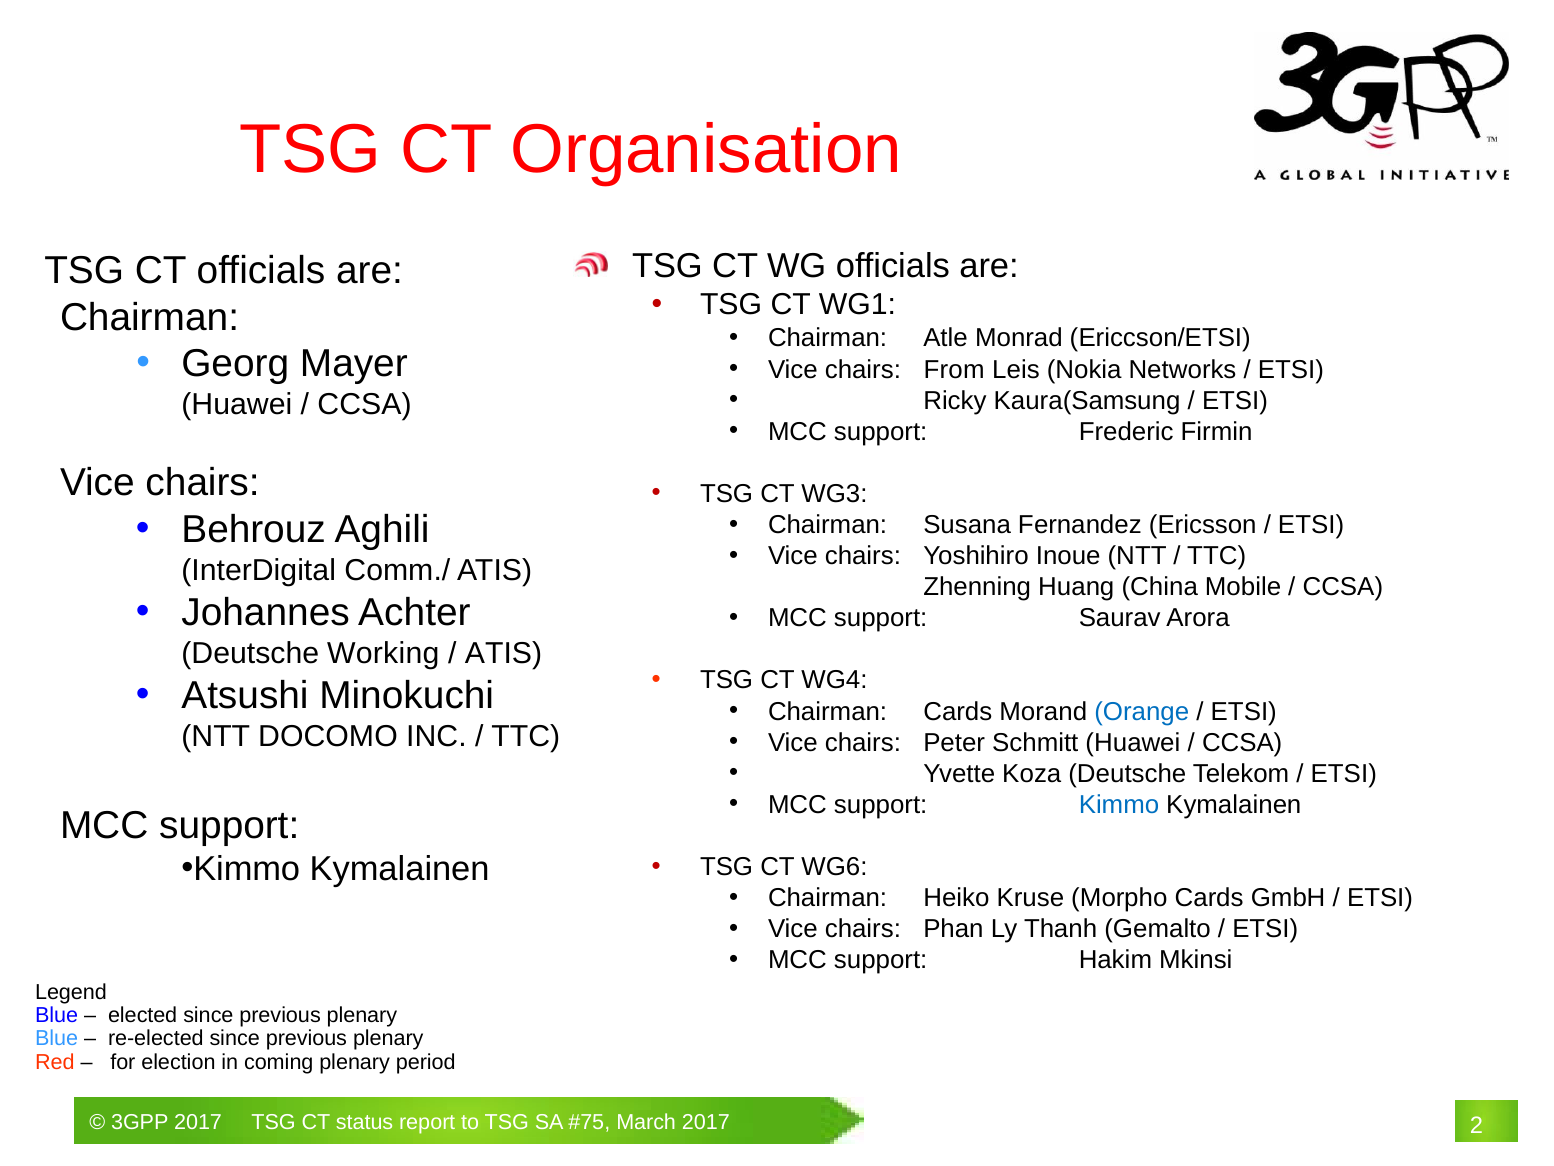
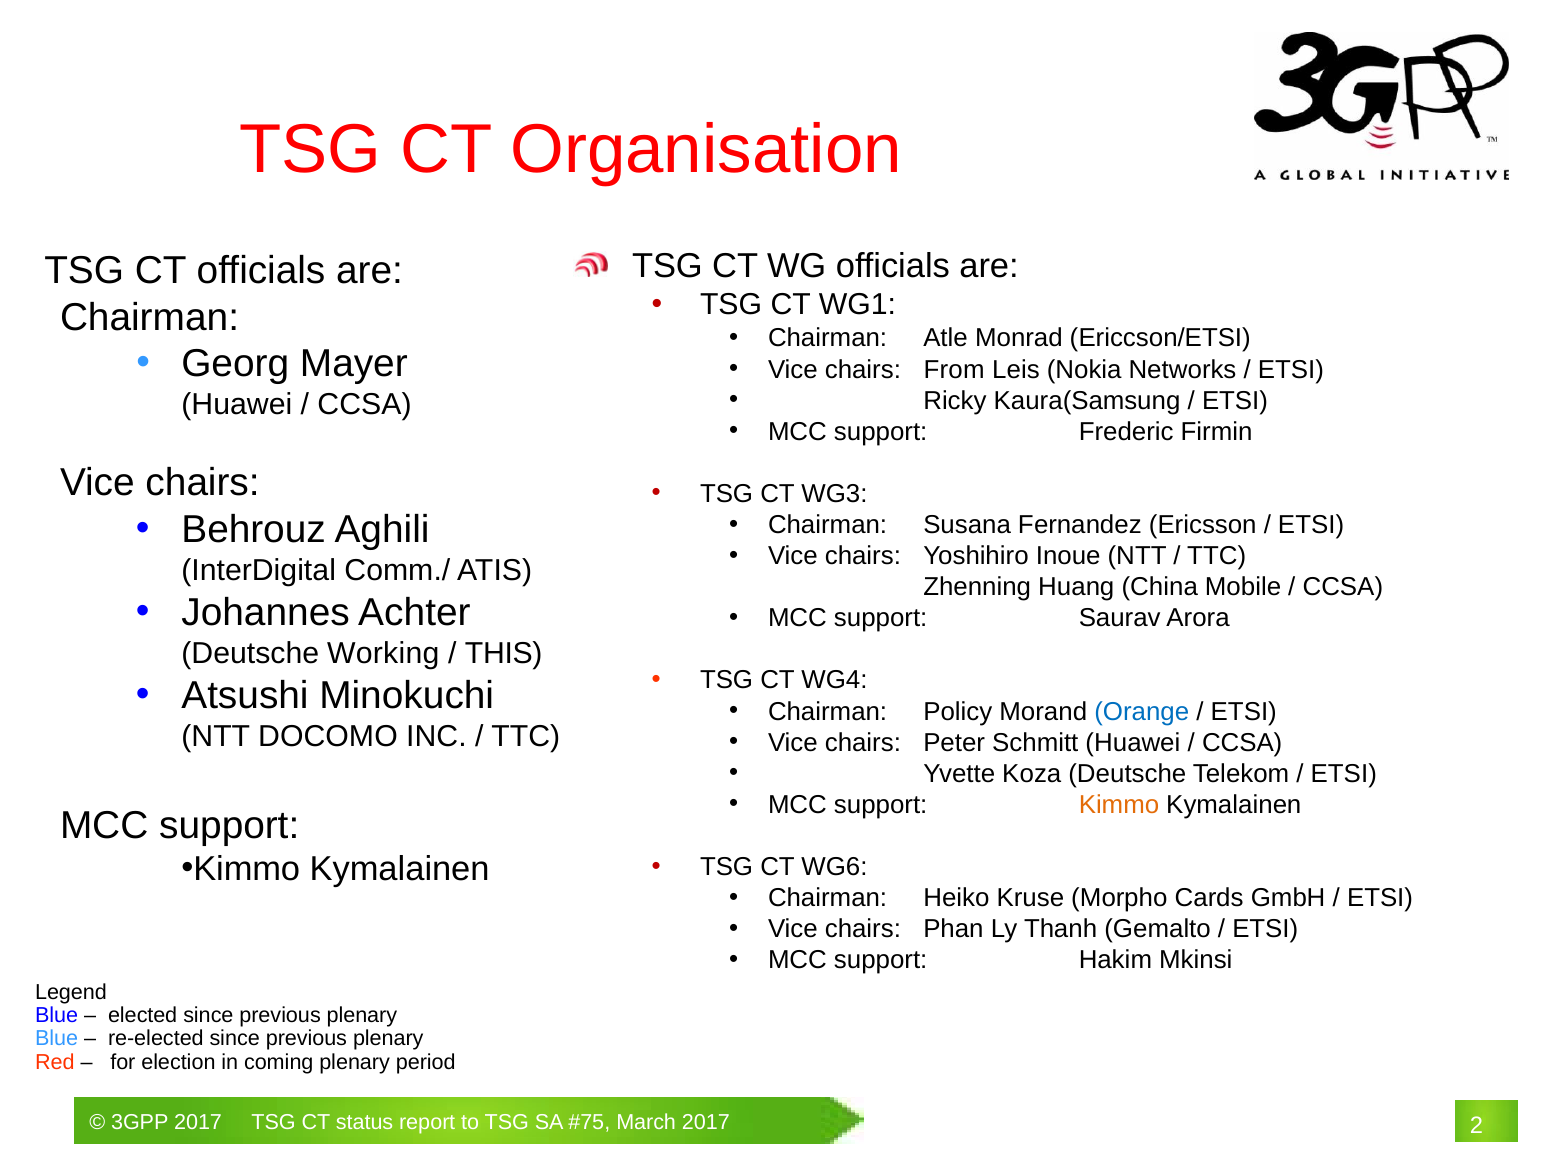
ATIS at (504, 653): ATIS -> THIS
Chairman Cards: Cards -> Policy
Kimmo at (1119, 804) colour: blue -> orange
